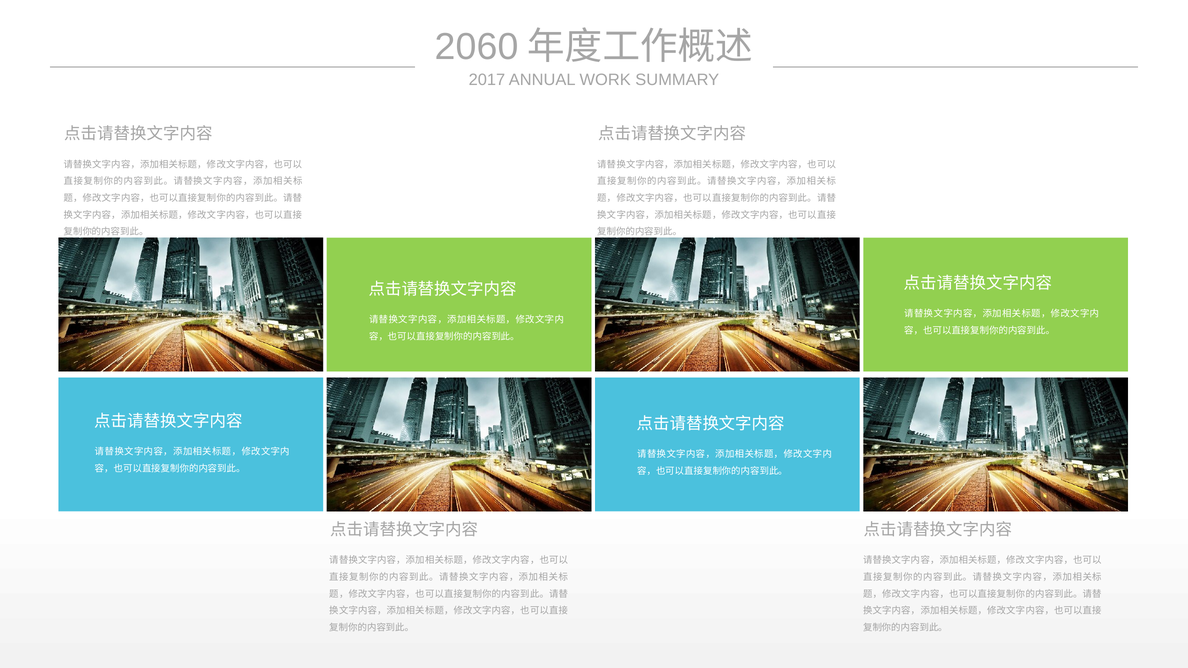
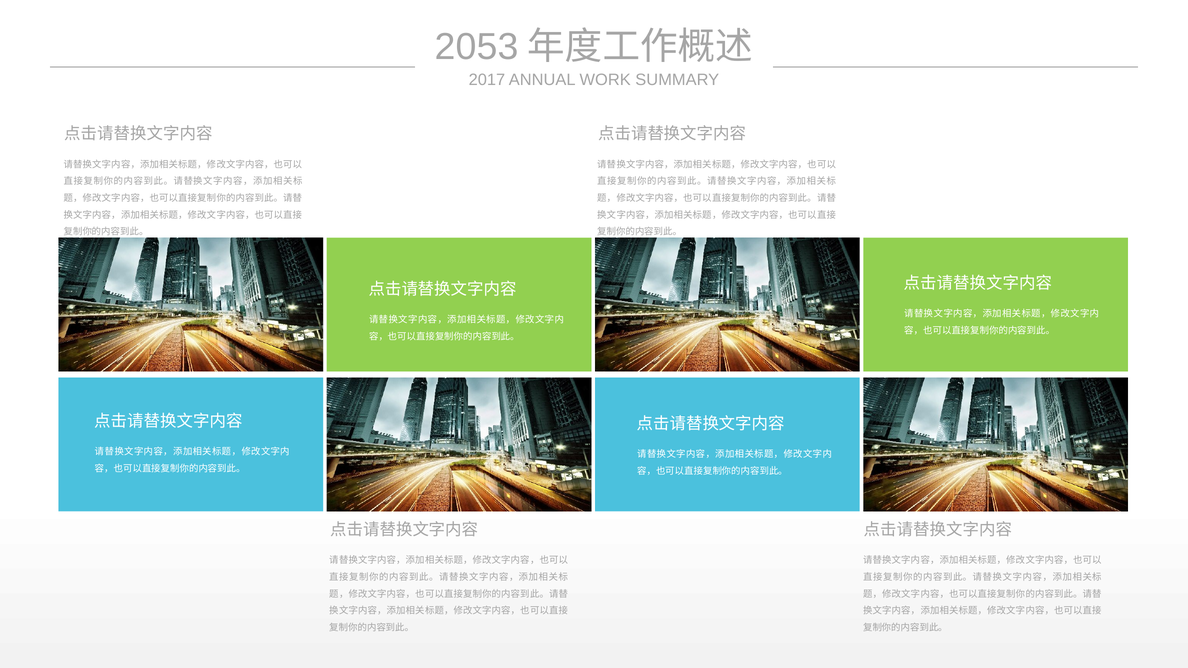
2060: 2060 -> 2053
